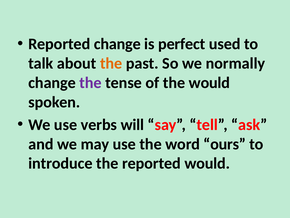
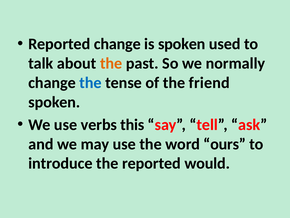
is perfect: perfect -> spoken
the at (91, 83) colour: purple -> blue
the would: would -> friend
will: will -> this
